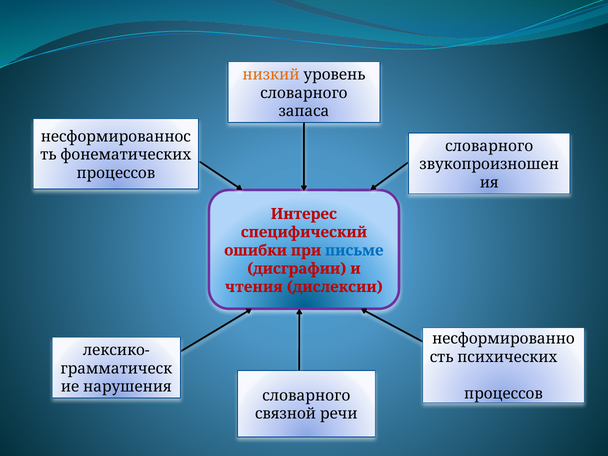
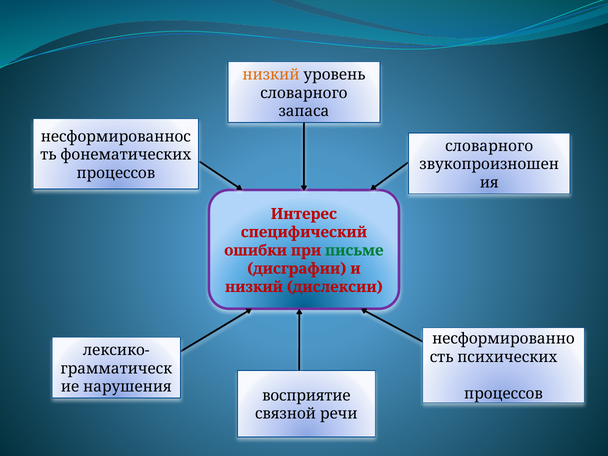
письме colour: blue -> green
чтения at (254, 287): чтения -> низкий
словарного at (306, 396): словарного -> восприятие
